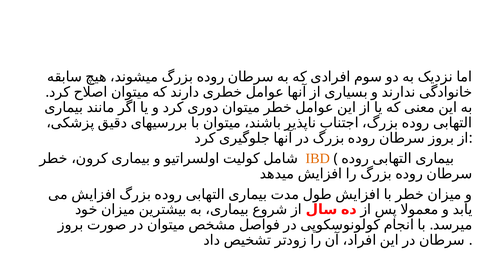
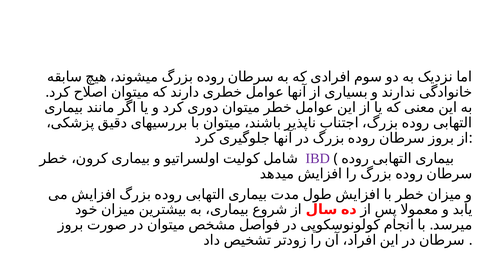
IBD colour: orange -> purple
